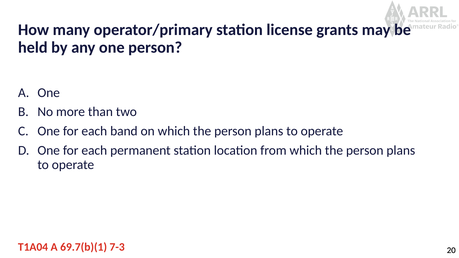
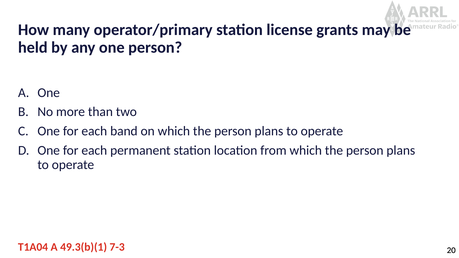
69.7(b)(1: 69.7(b)(1 -> 49.3(b)(1
